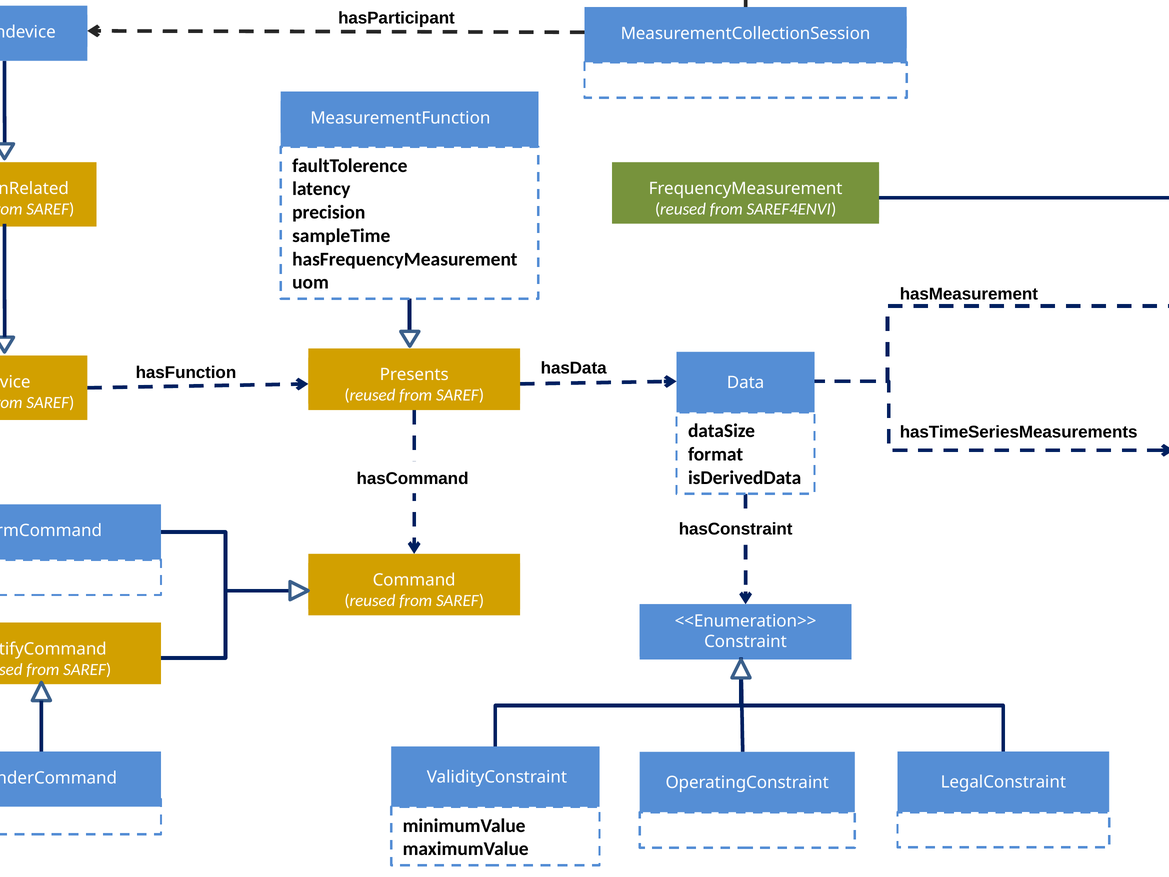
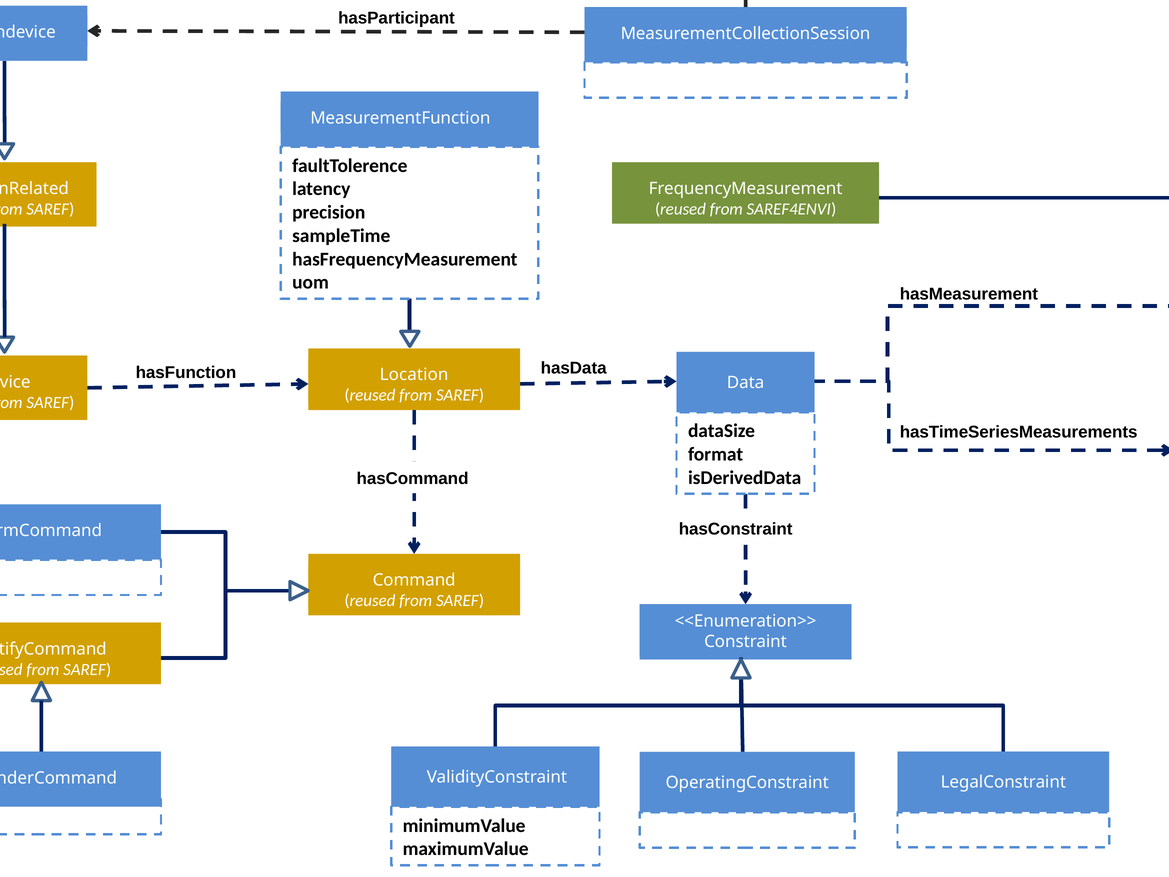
Presents: Presents -> Location
